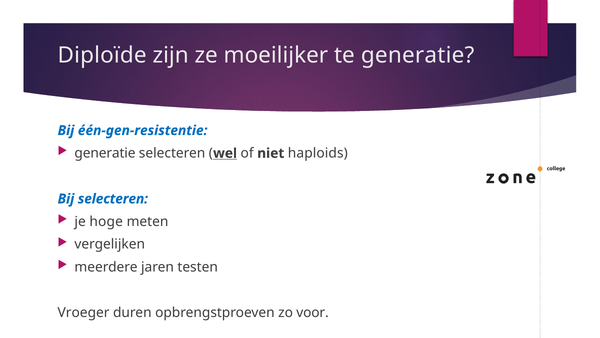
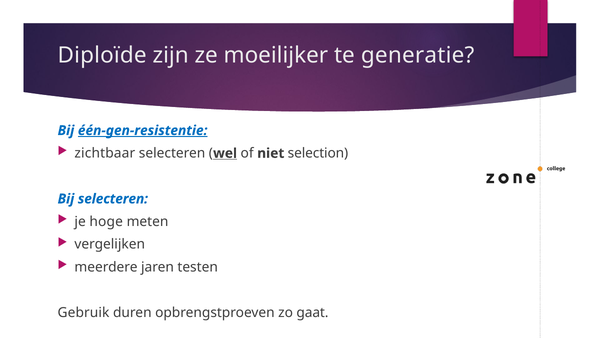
één-gen-resistentie underline: none -> present
generatie at (105, 153): generatie -> zichtbaar
haploids: haploids -> selection
Vroeger: Vroeger -> Gebruik
voor: voor -> gaat
